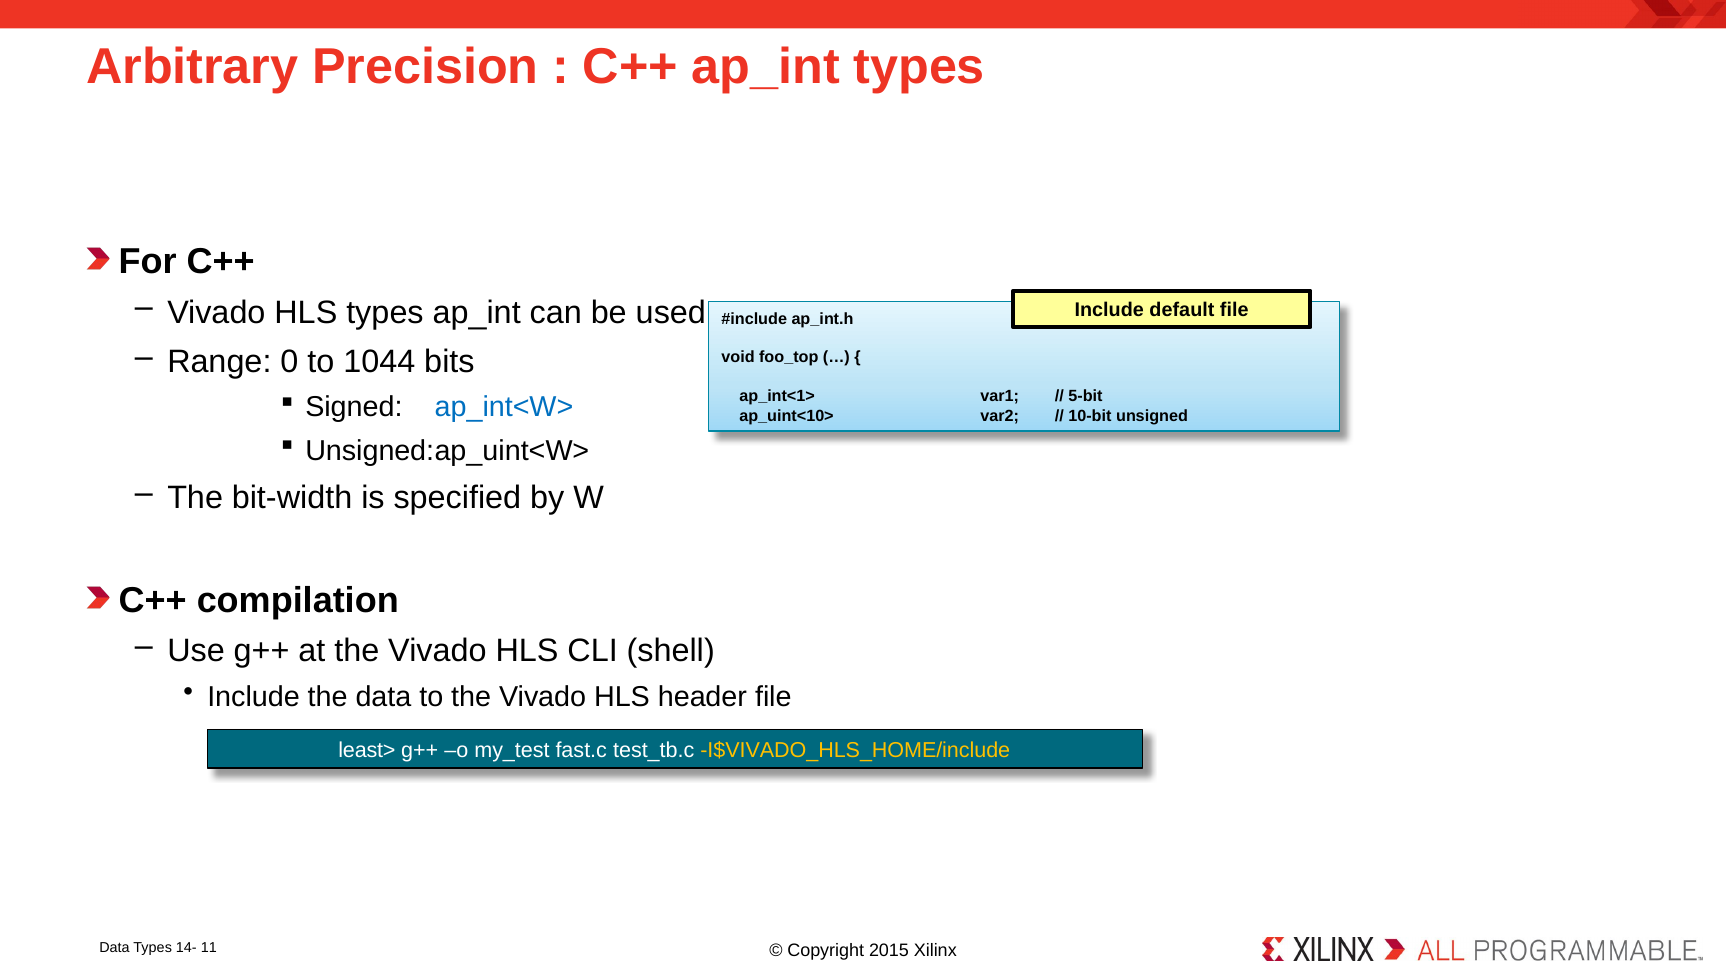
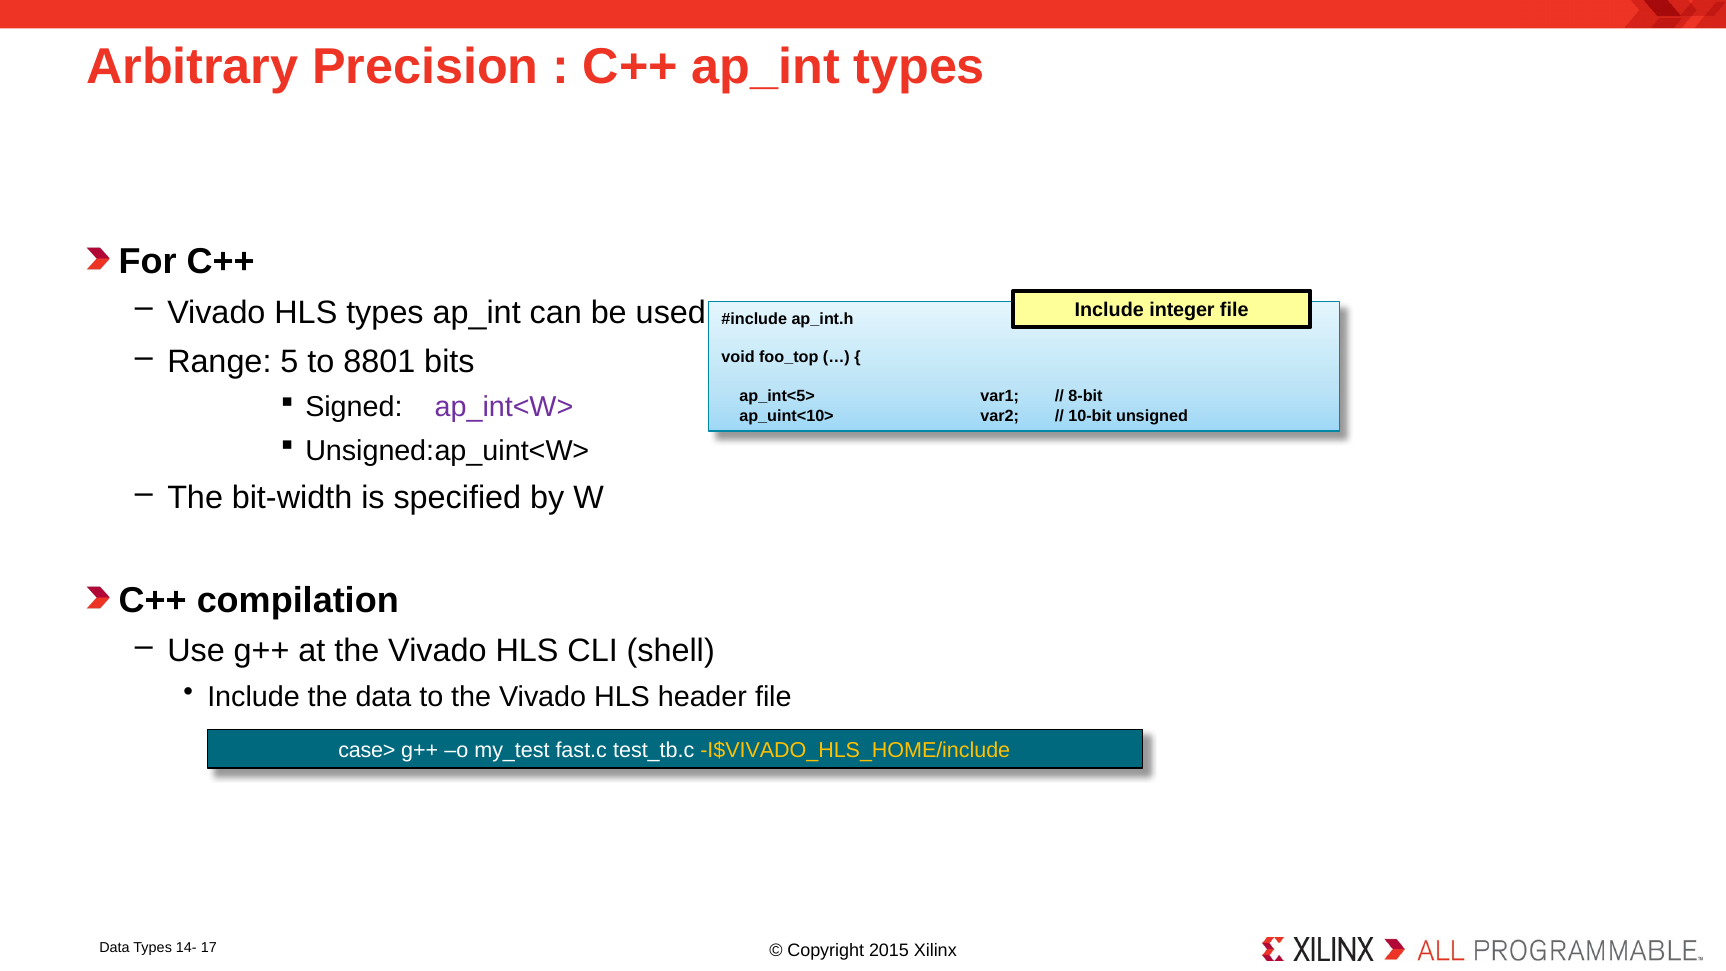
default: default -> integer
0: 0 -> 5
1044: 1044 -> 8801
ap_int<1>: ap_int<1> -> ap_int<5>
5-bit: 5-bit -> 8-bit
ap_int<W> colour: blue -> purple
least>: least> -> case>
11: 11 -> 17
